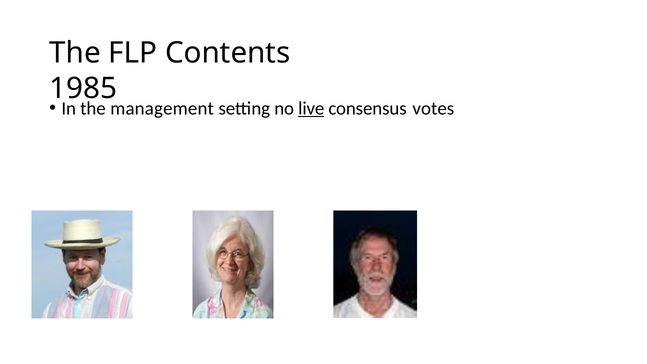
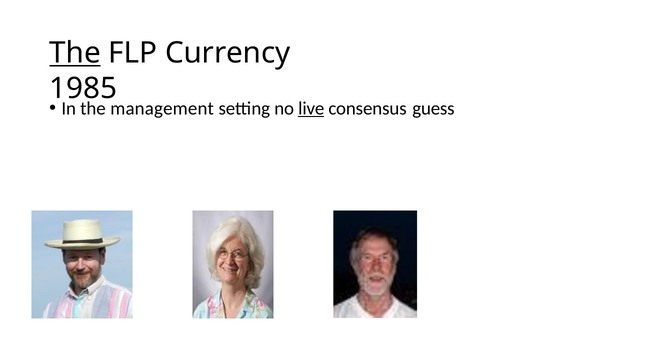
The at (75, 53) underline: none -> present
Contents: Contents -> Currency
votes: votes -> guess
